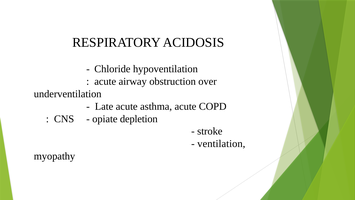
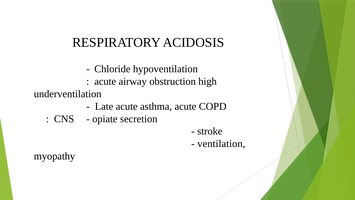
over: over -> high
depletion: depletion -> secretion
